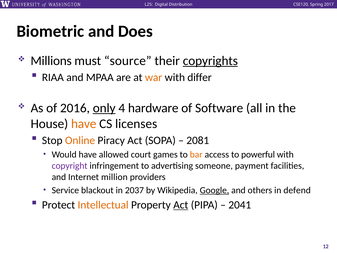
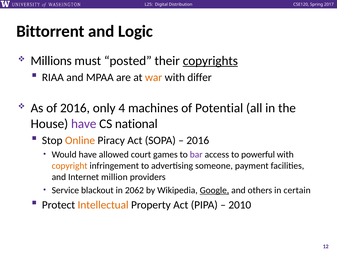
Biometric: Biometric -> Bittorrent
Does: Does -> Logic
source: source -> posted
only underline: present -> none
hardware: hardware -> machines
Software: Software -> Potential
have at (84, 124) colour: orange -> purple
licenses: licenses -> national
2081 at (198, 140): 2081 -> 2016
bar colour: orange -> purple
copyright colour: purple -> orange
2037: 2037 -> 2062
defend: defend -> certain
Act at (181, 205) underline: present -> none
2041: 2041 -> 2010
